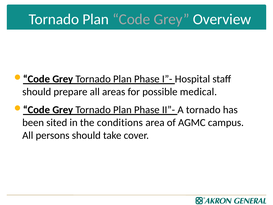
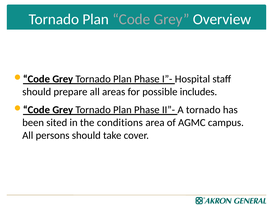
medical: medical -> includes
